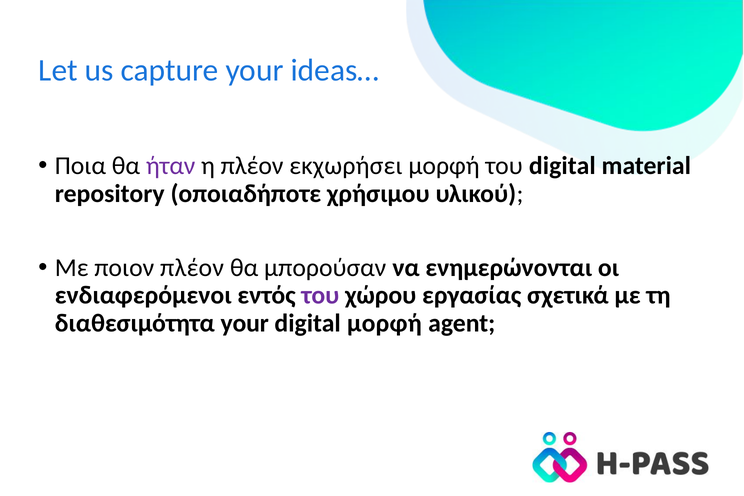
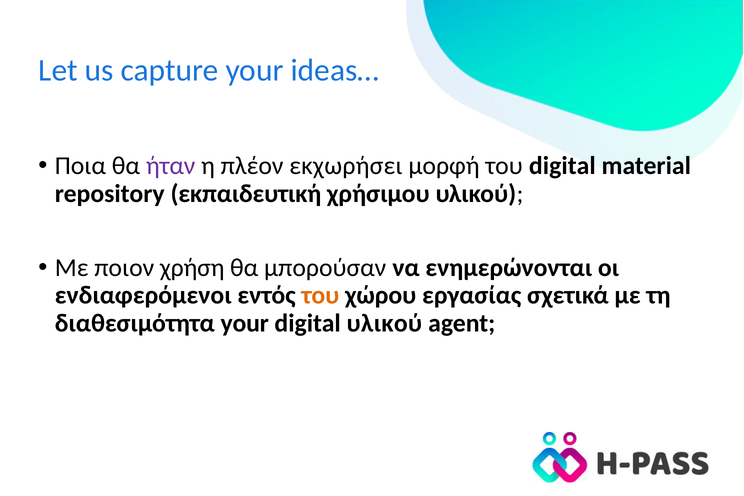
οποιαδήποτε: οποιαδήποτε -> εκπαιδευτική
ποιον πλέον: πλέον -> χρήση
του at (320, 295) colour: purple -> orange
digital μορφή: μορφή -> υλικού
